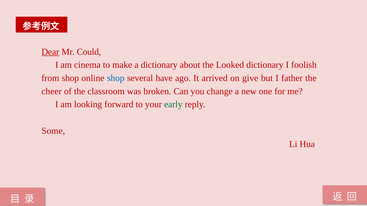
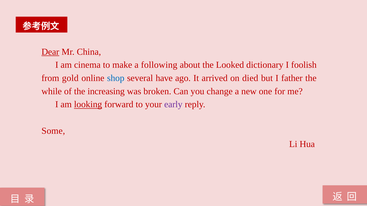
Could: Could -> China
a dictionary: dictionary -> following
from shop: shop -> gold
give: give -> died
cheer: cheer -> while
classroom: classroom -> increasing
looking underline: none -> present
early colour: green -> purple
